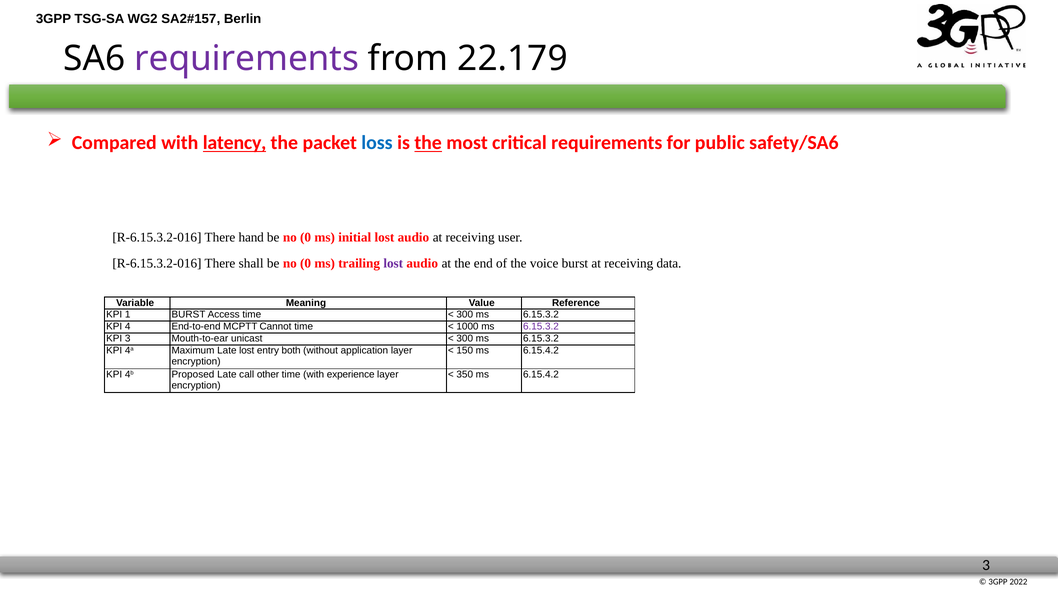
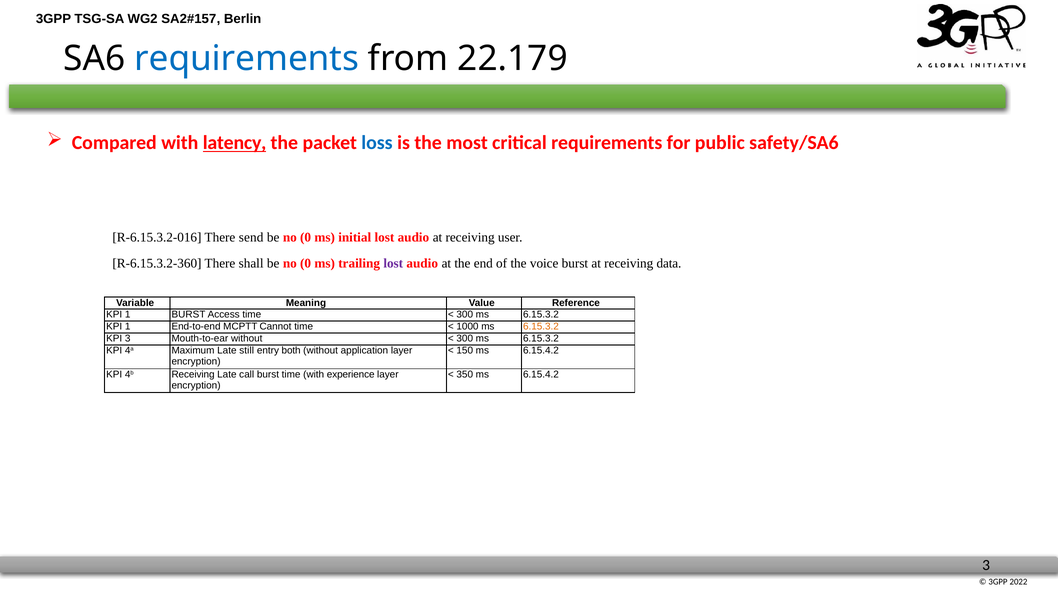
requirements at (247, 59) colour: purple -> blue
the at (428, 143) underline: present -> none
hand: hand -> send
R-6.15.3.2-016 at (157, 263): R-6.15.3.2-016 -> R-6.15.3.2-360
4 at (128, 327): 4 -> 1
6.15.3.2 at (541, 327) colour: purple -> orange
Mouth-to-ear unicast: unicast -> without
Late lost: lost -> still
4b Proposed: Proposed -> Receiving
call other: other -> burst
